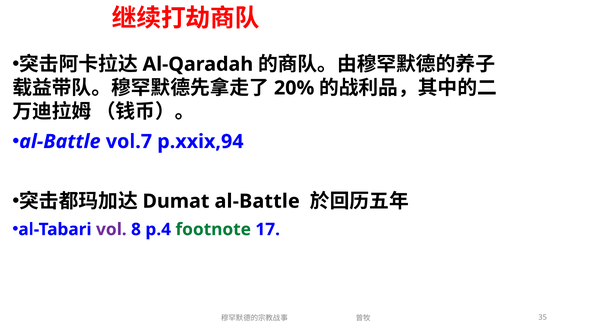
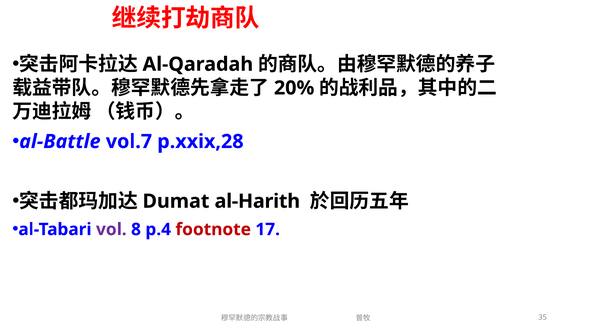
p.xxix,94: p.xxix,94 -> p.xxix,28
al-Battle at (257, 201): al-Battle -> al-Harith
footnote colour: green -> red
